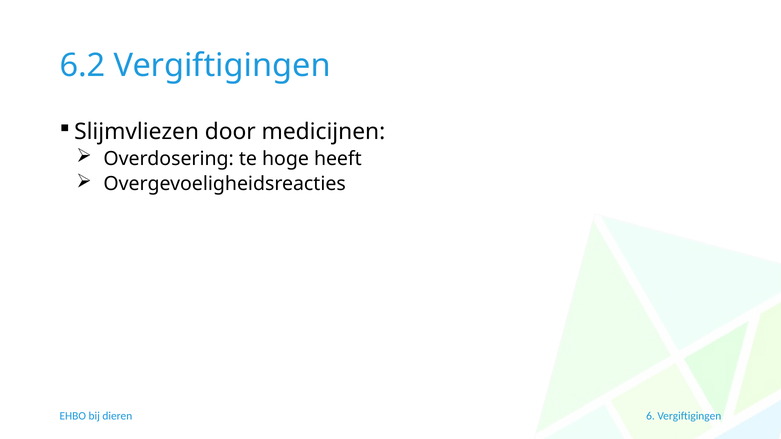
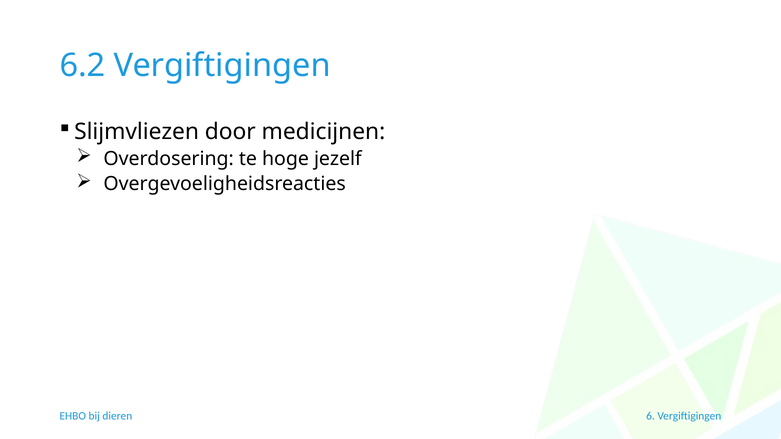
heeft: heeft -> jezelf
